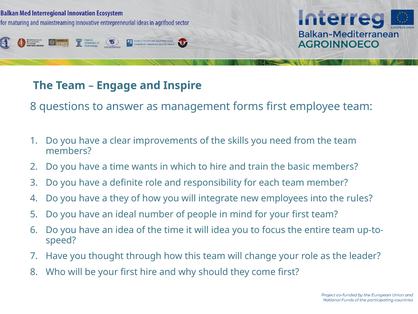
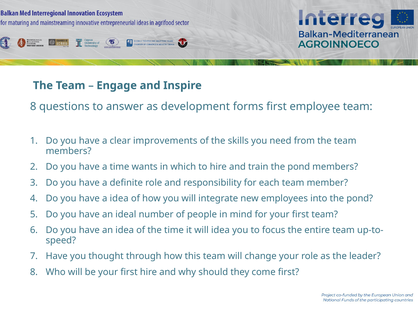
management: management -> development
train the basic: basic -> pond
a they: they -> idea
into the rules: rules -> pond
